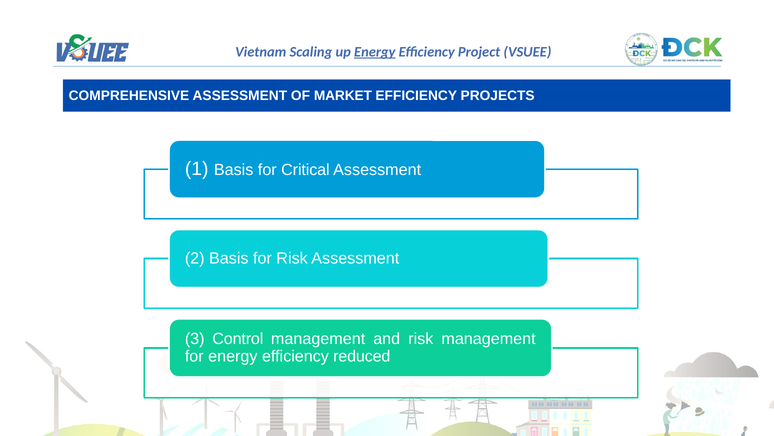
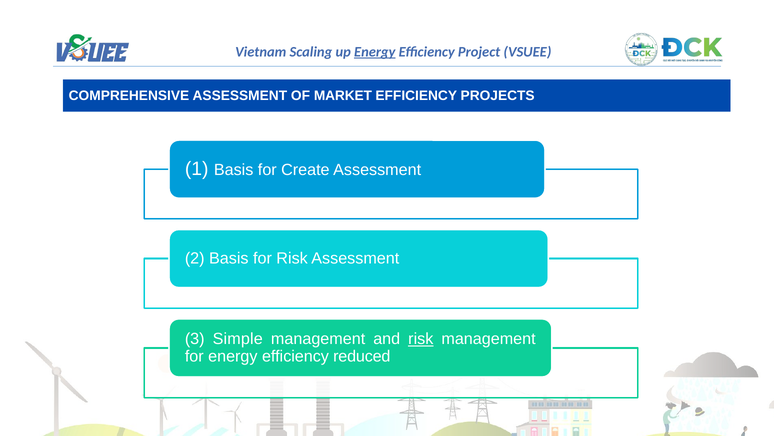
Critical: Critical -> Create
Control: Control -> Simple
risk at (421, 339) underline: none -> present
